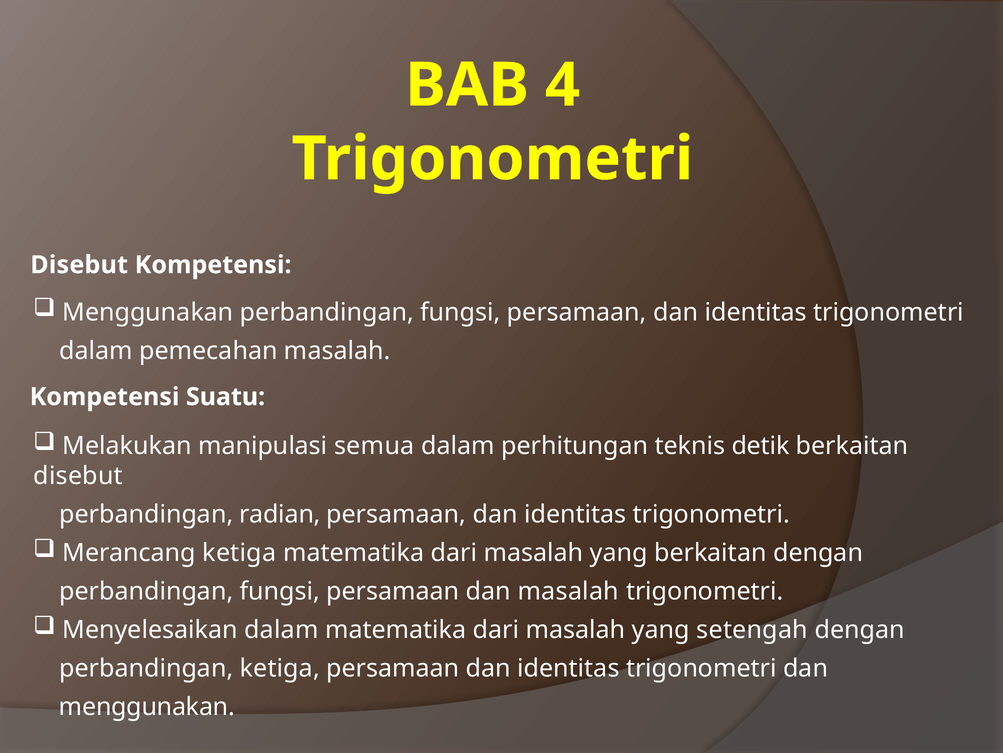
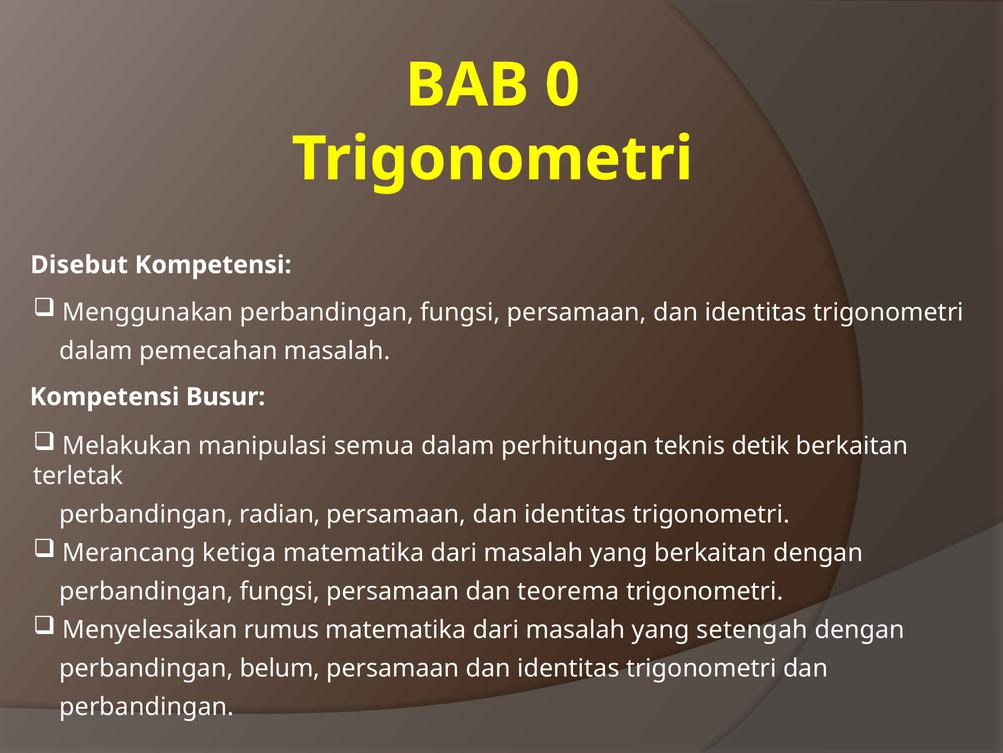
4: 4 -> 0
Suatu: Suatu -> Busur
disebut at (78, 476): disebut -> terletak
dan masalah: masalah -> teorema
Menyelesaikan dalam: dalam -> rumus
perbandingan ketiga: ketiga -> belum
menggunakan at (147, 707): menggunakan -> perbandingan
